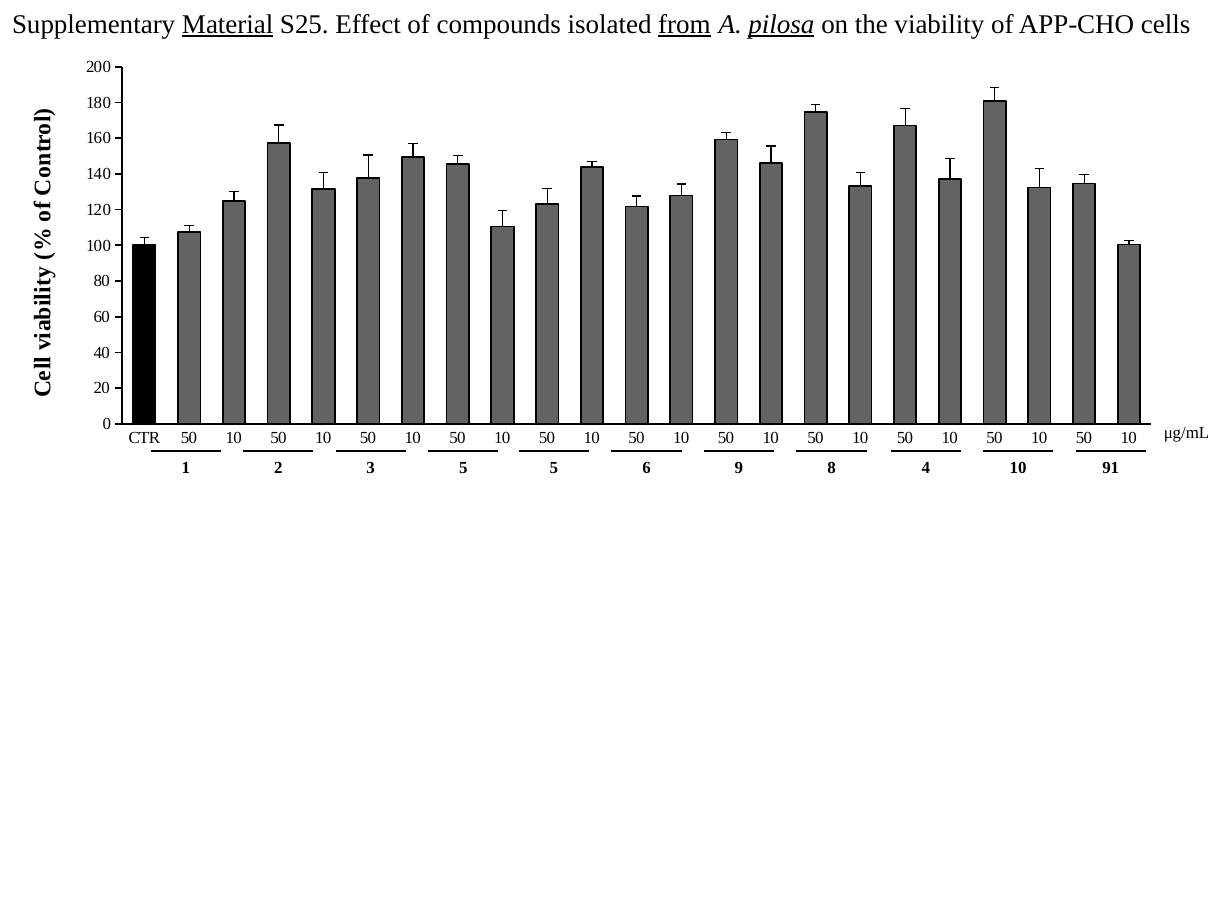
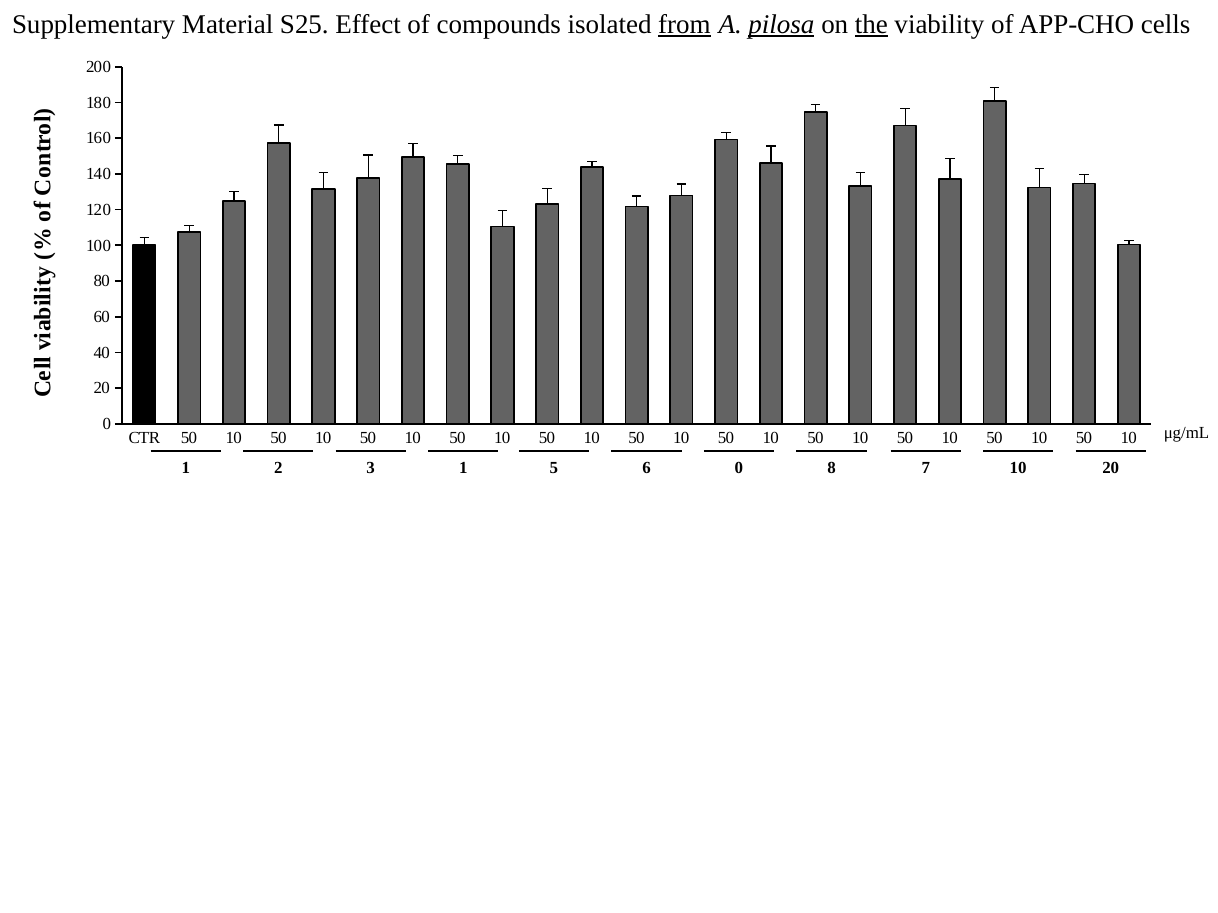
Material underline: present -> none
the underline: none -> present
3 5: 5 -> 1
6 9: 9 -> 0
4: 4 -> 7
10 91: 91 -> 20
